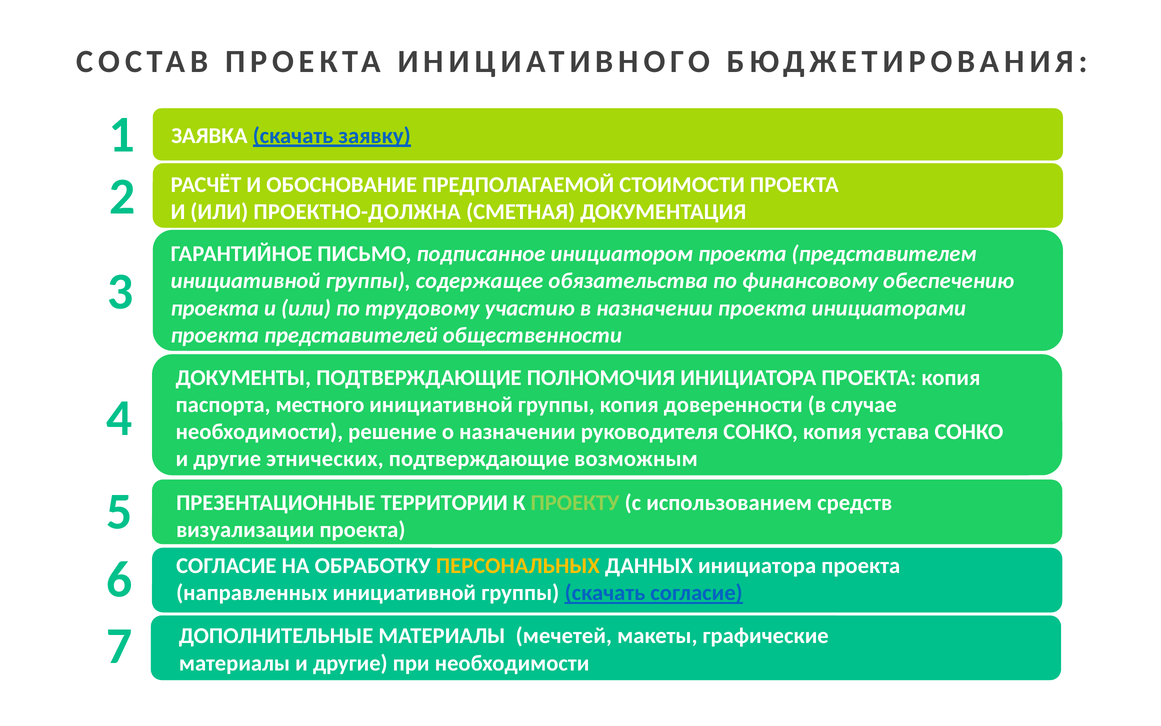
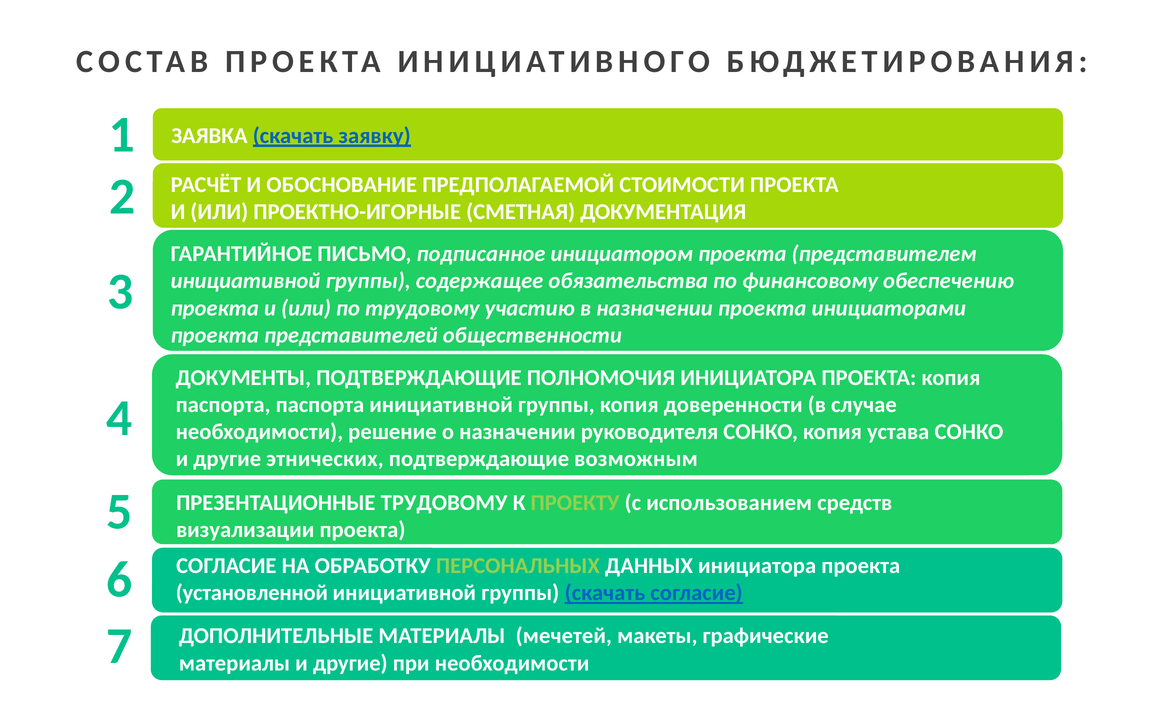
ПРОЕКТНО-ДОЛЖНА: ПРОЕКТНО-ДОЛЖНА -> ПРОЕКТНО-ИГОРНЫЕ
паспорта местного: местного -> паспорта
ПРЕЗЕНТАЦИОННЫЕ ТЕРРИТОРИИ: ТЕРРИТОРИИ -> ТРУДОВОМУ
ПЕРСОНАЛЬНЫХ colour: yellow -> light green
направленных: направленных -> установленной
